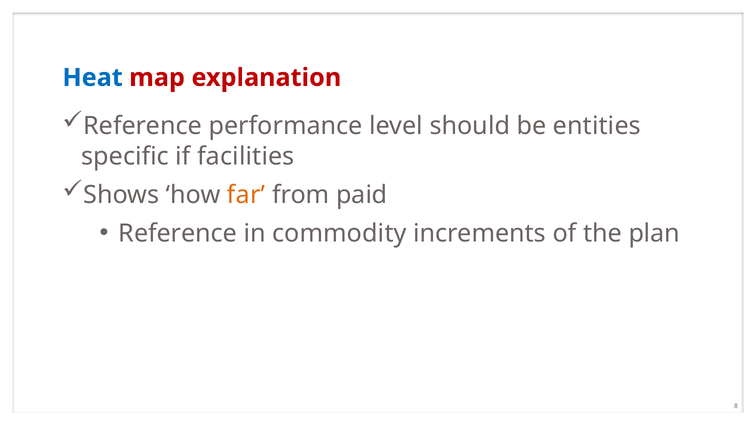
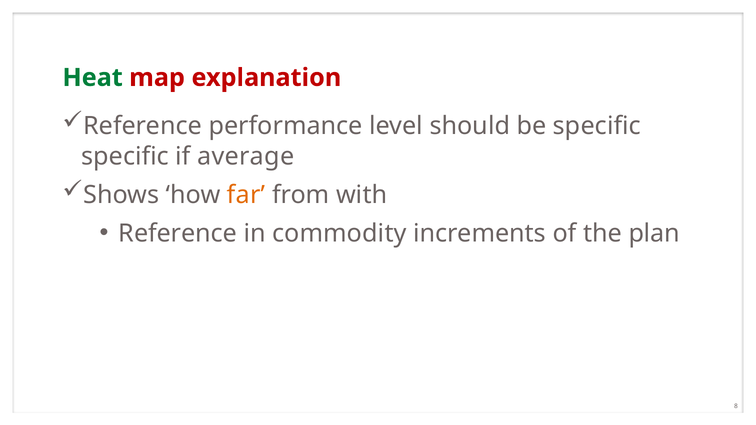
Heat colour: blue -> green
be entities: entities -> specific
facilities: facilities -> average
paid: paid -> with
